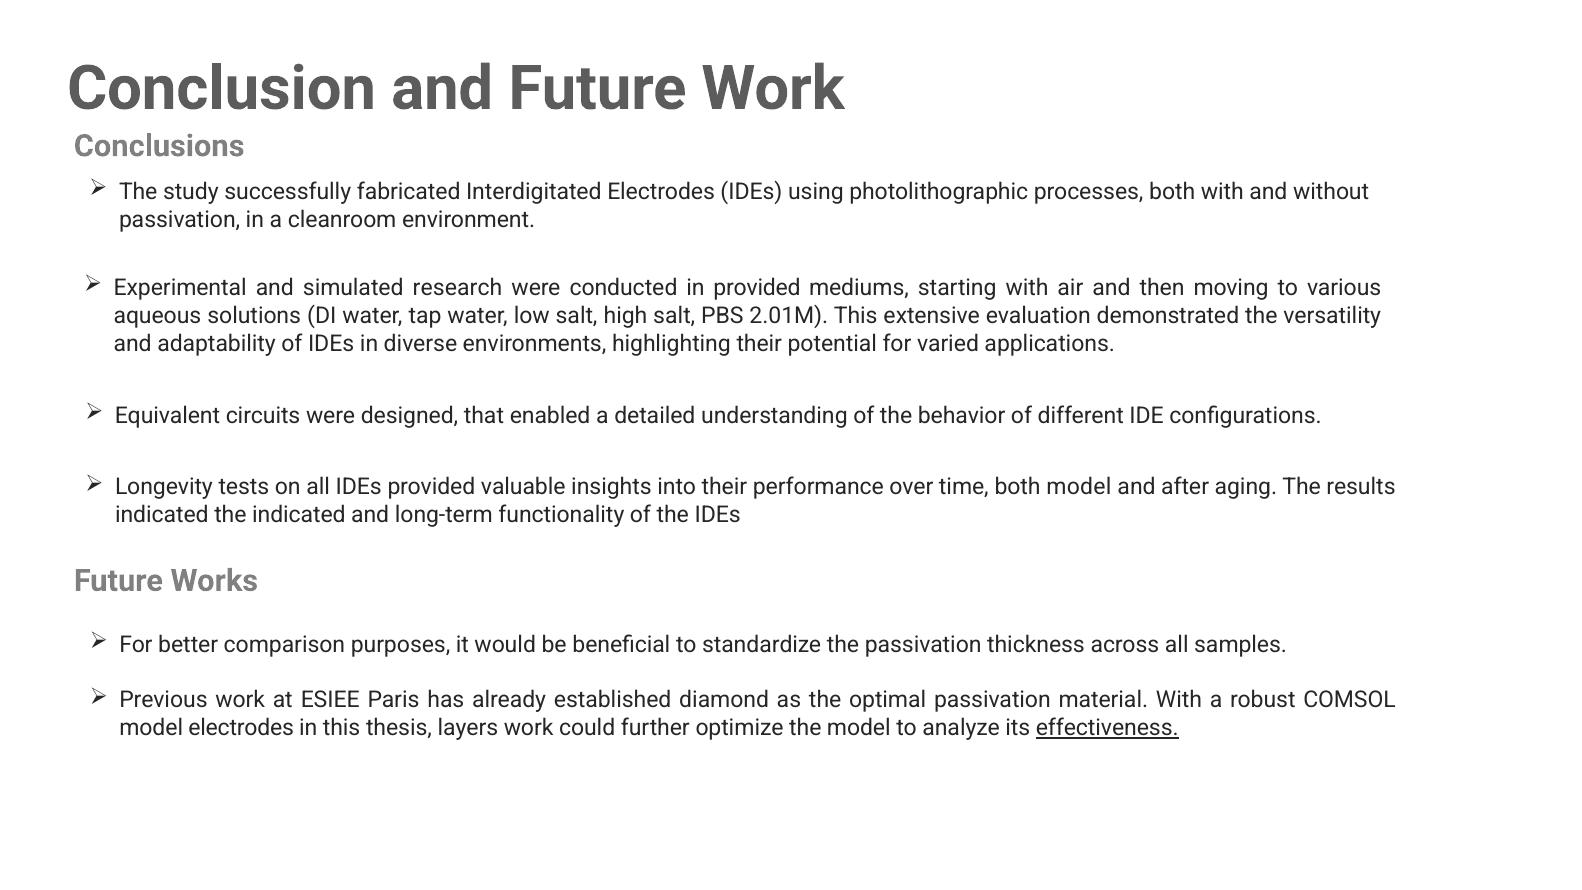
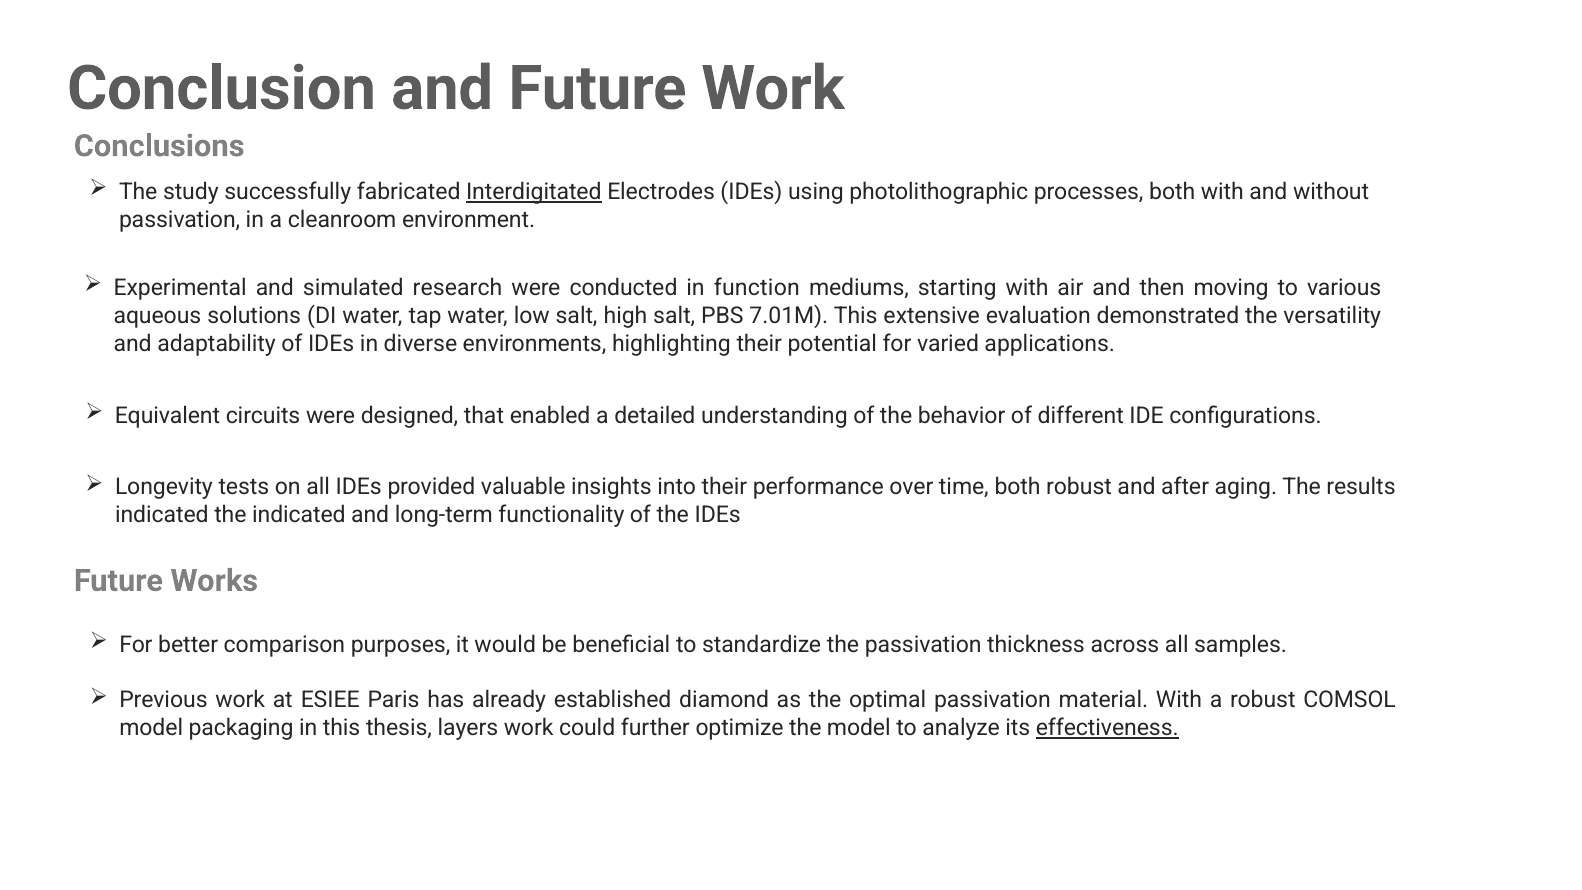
Interdigitated underline: none -> present
in provided: provided -> function
2.01M: 2.01M -> 7.01M
both model: model -> robust
model electrodes: electrodes -> packaging
